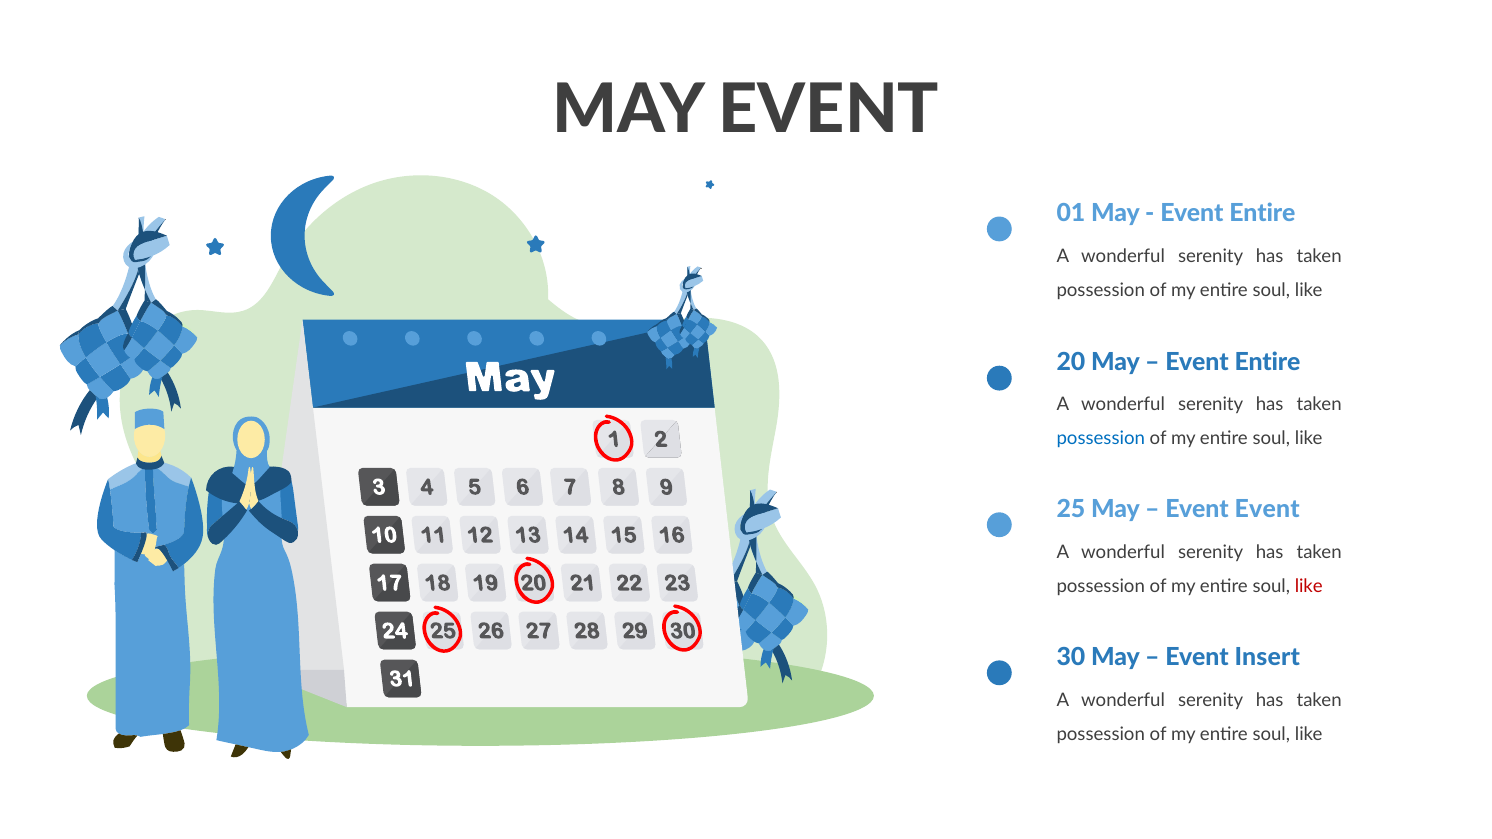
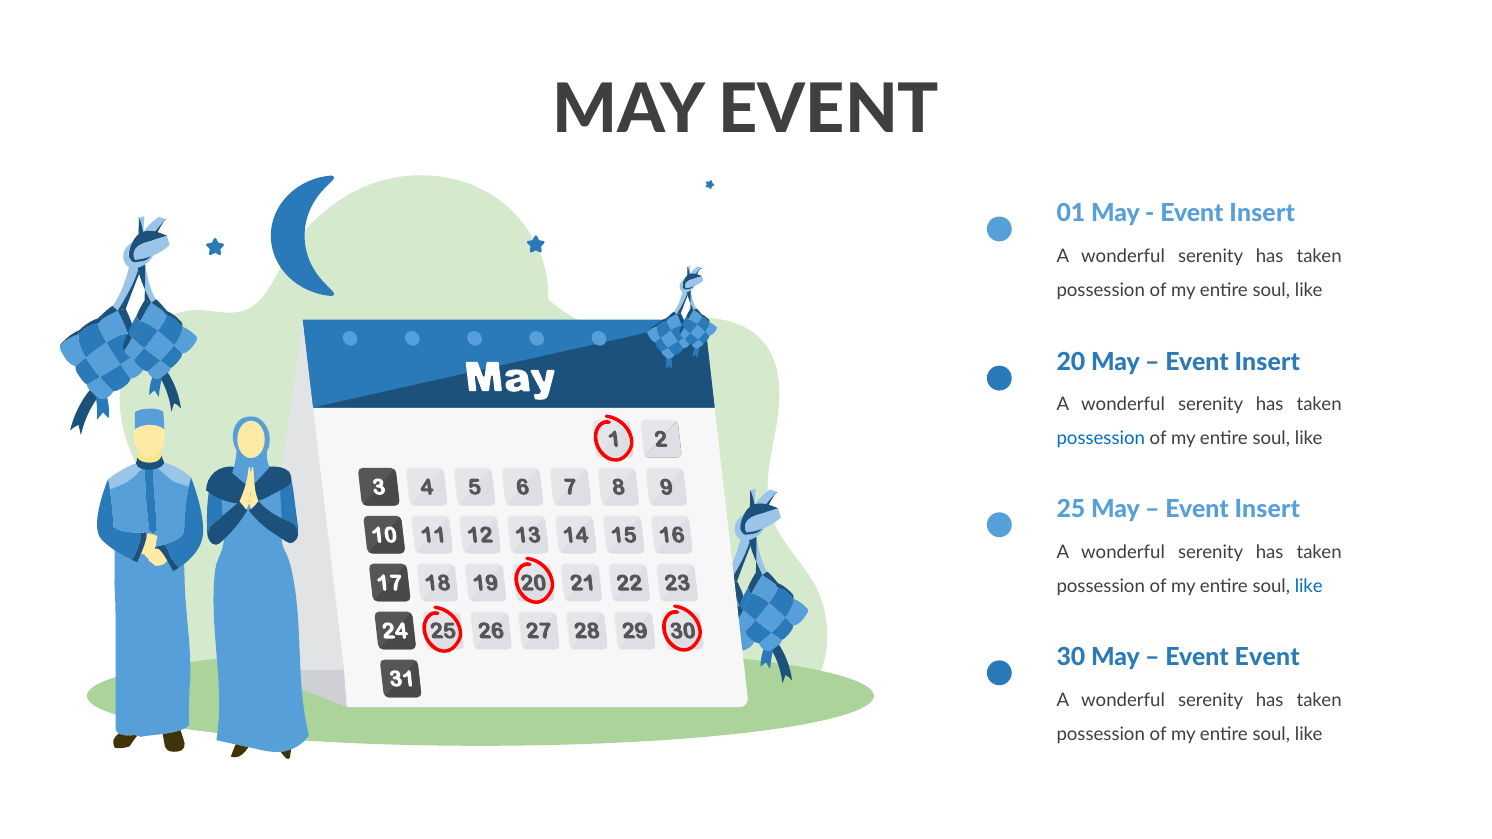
Entire at (1262, 213): Entire -> Insert
Entire at (1267, 363): Entire -> Insert
Event at (1267, 509): Event -> Insert
like at (1309, 586) colour: red -> blue
Event Insert: Insert -> Event
